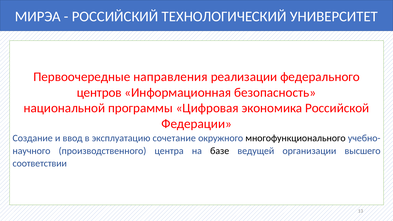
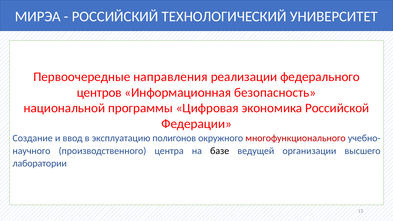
сочетание: сочетание -> полигонов
многофункционального colour: black -> red
соответствии: соответствии -> лаборатории
